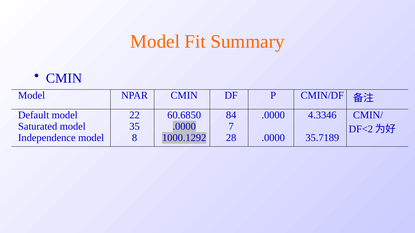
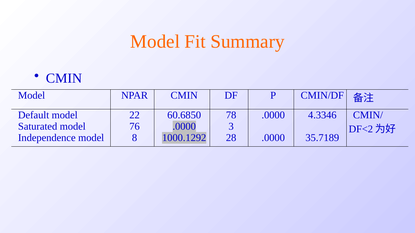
84: 84 -> 78
35: 35 -> 76
7: 7 -> 3
